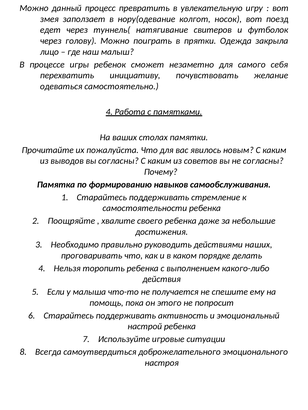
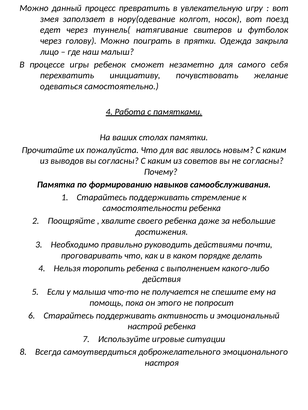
наших: наших -> почти
